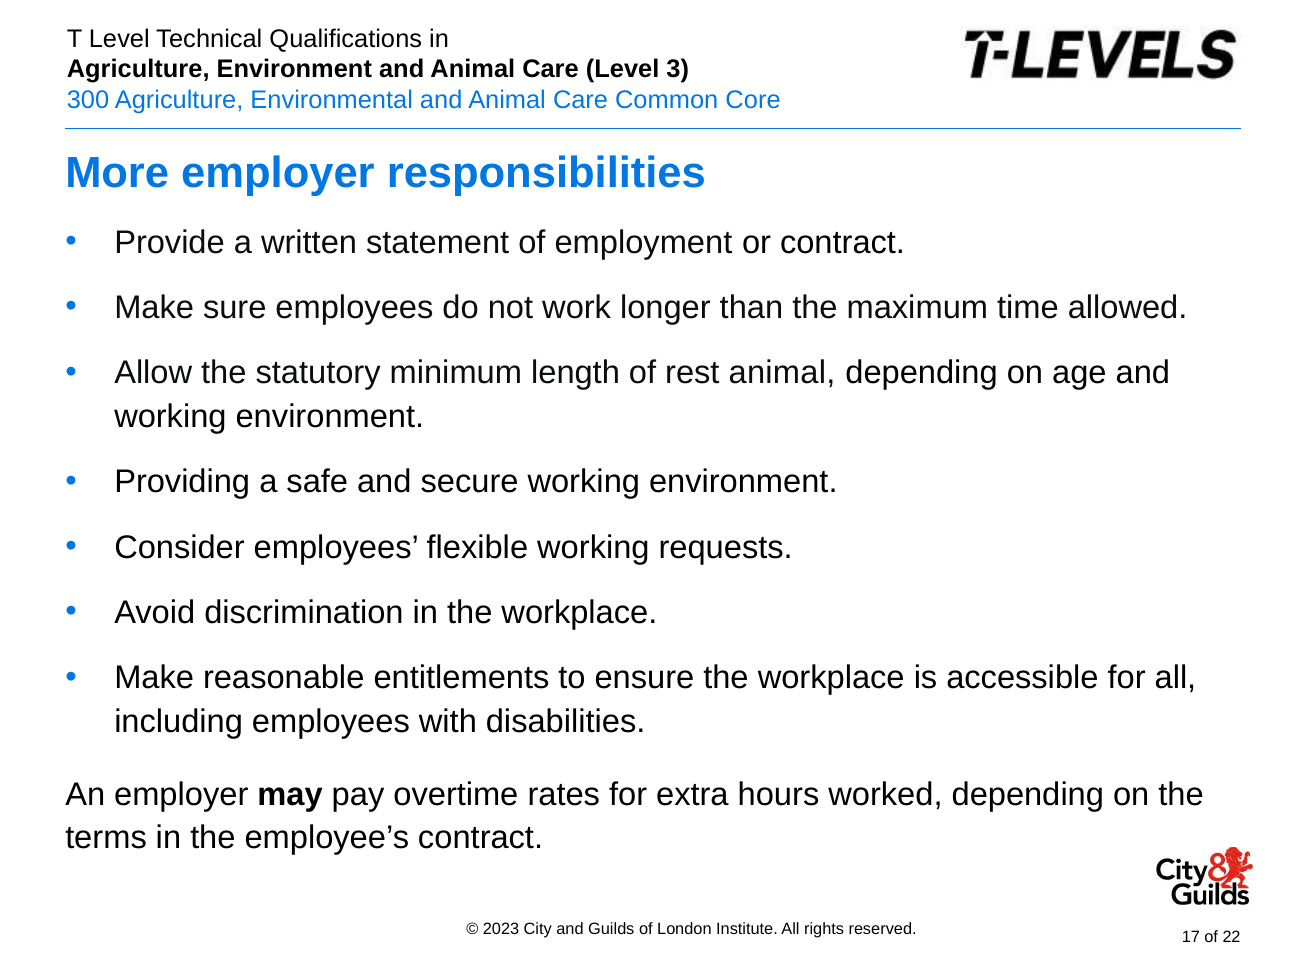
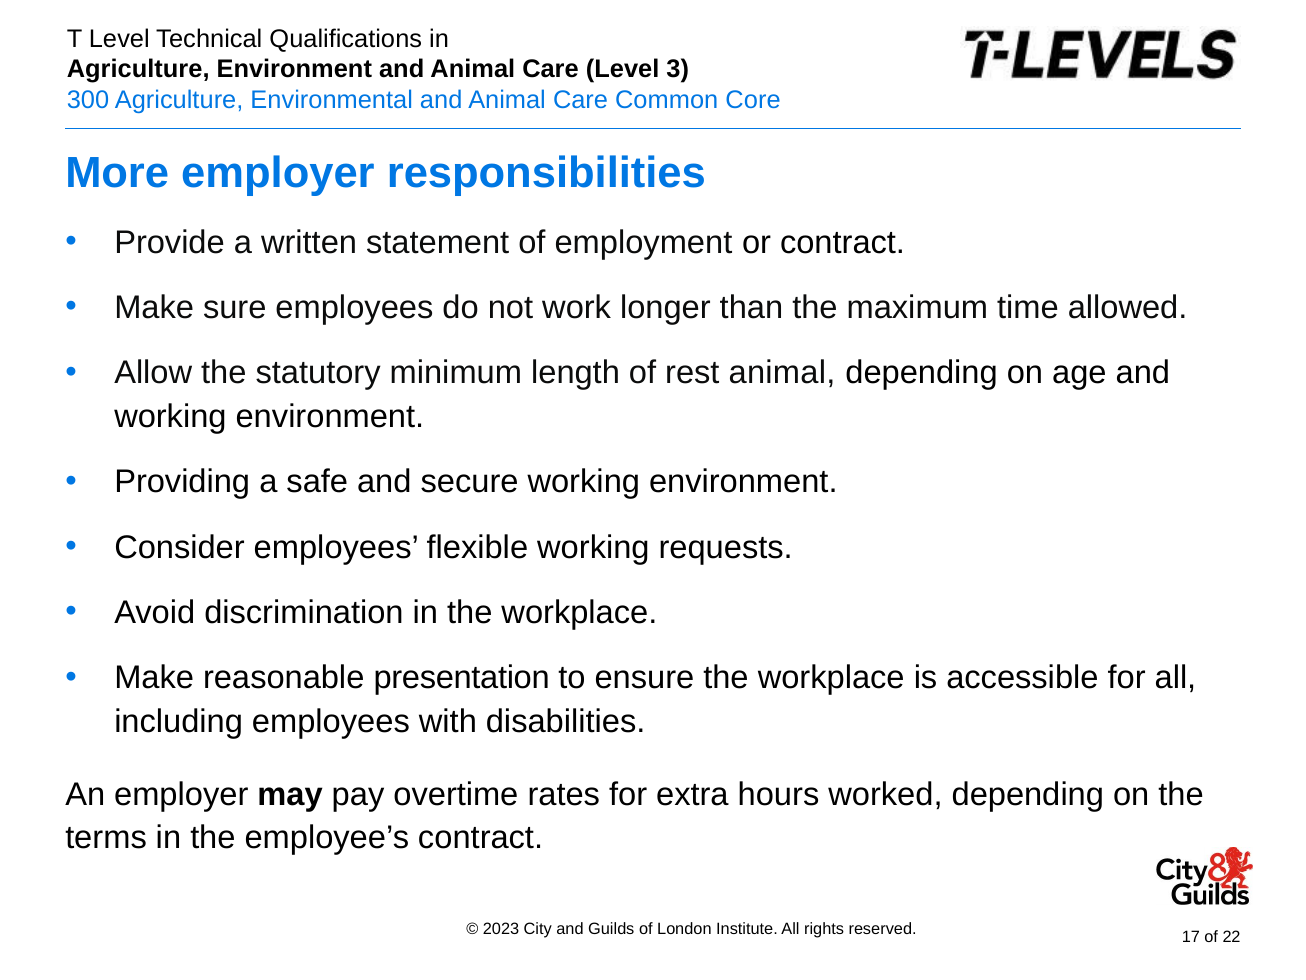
entitlements: entitlements -> presentation
